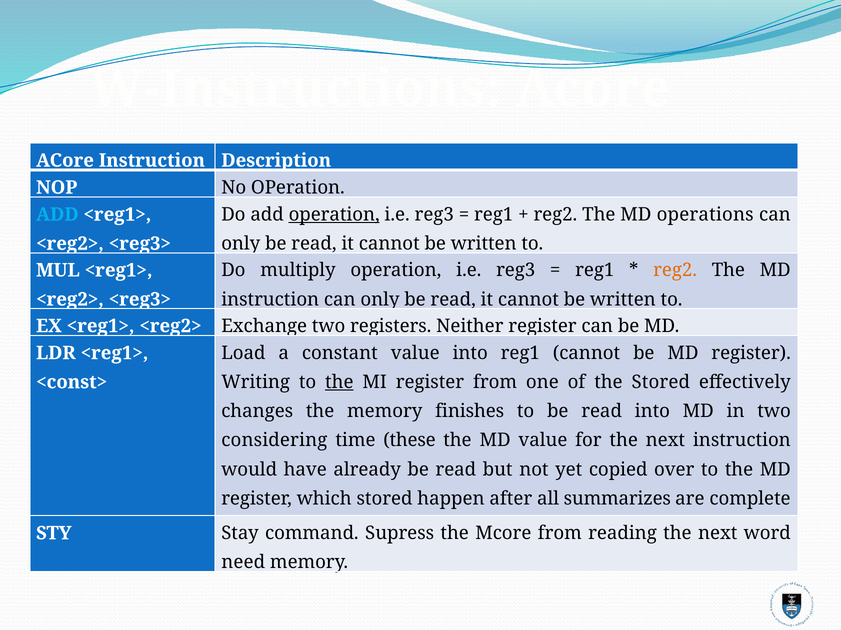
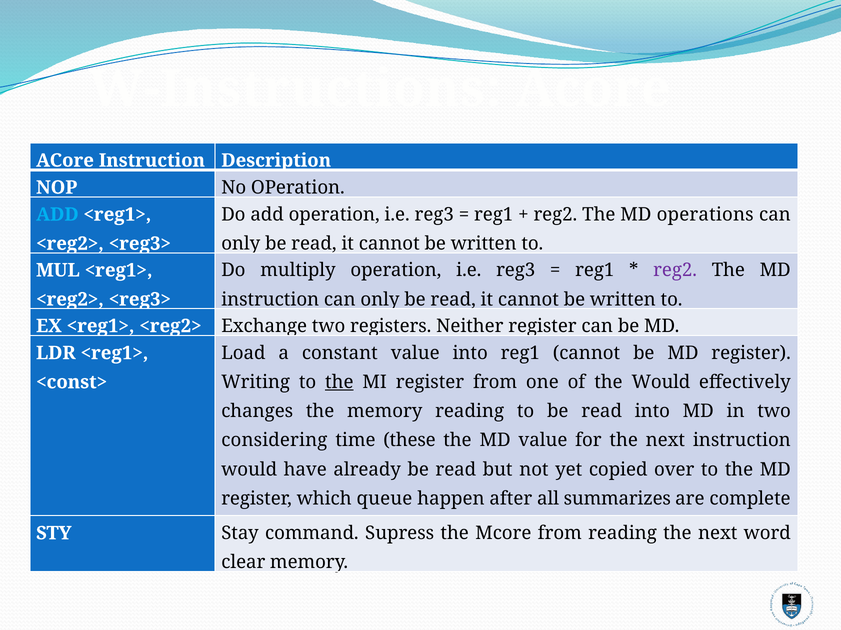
operation at (334, 215) underline: present -> none
reg2 at (675, 271) colour: orange -> purple
the Stored: Stored -> Would
memory finishes: finishes -> reading
which stored: stored -> queue
need: need -> clear
